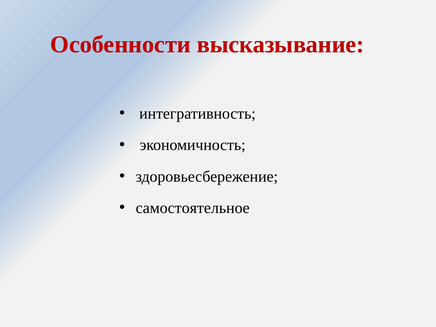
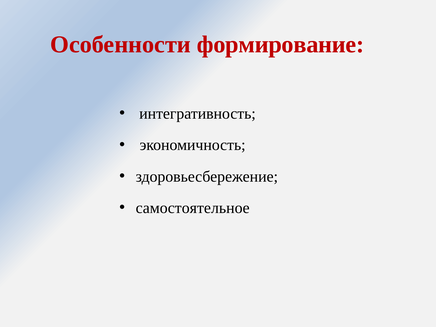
высказывание: высказывание -> формирование
